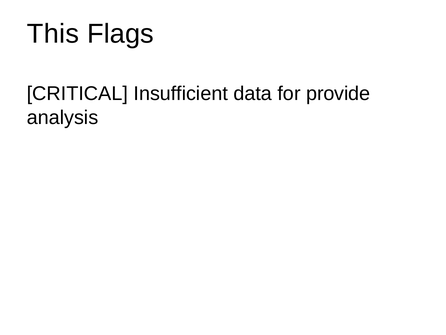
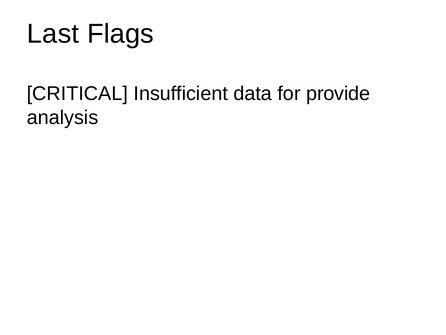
This: This -> Last
